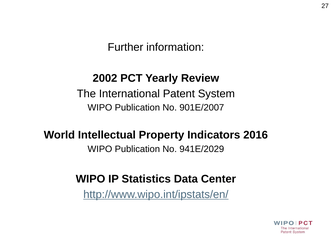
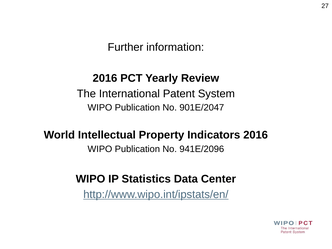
2002 at (105, 78): 2002 -> 2016
901E/2007: 901E/2007 -> 901E/2047
941E/2029: 941E/2029 -> 941E/2096
